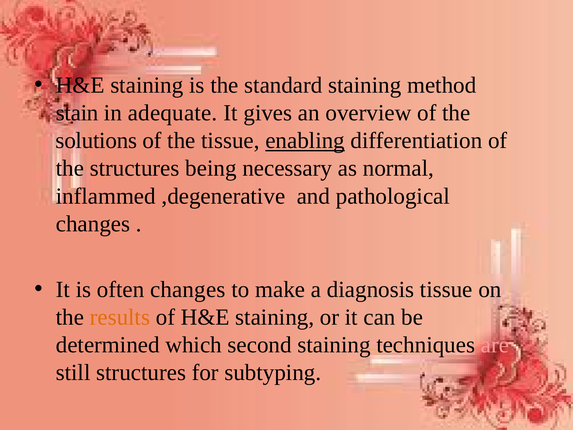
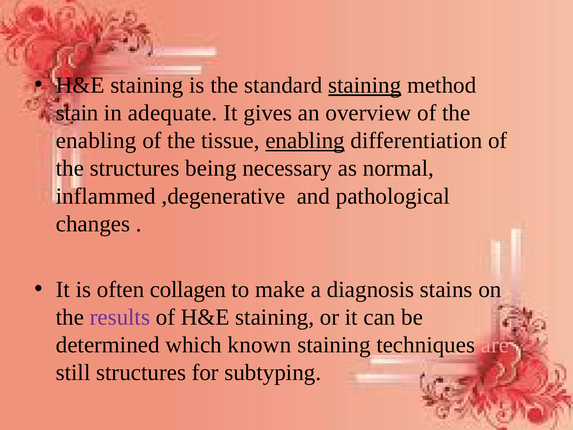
staining at (365, 85) underline: none -> present
solutions at (96, 141): solutions -> enabling
often changes: changes -> collagen
diagnosis tissue: tissue -> stains
results colour: orange -> purple
second: second -> known
